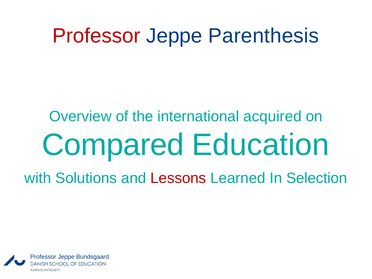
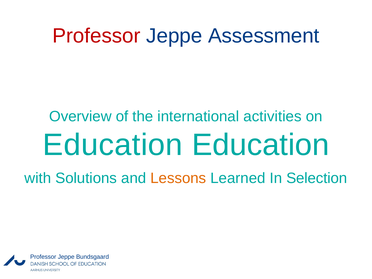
Parenthesis: Parenthesis -> Assessment
acquired: acquired -> activities
Compared at (113, 145): Compared -> Education
Lessons colour: red -> orange
